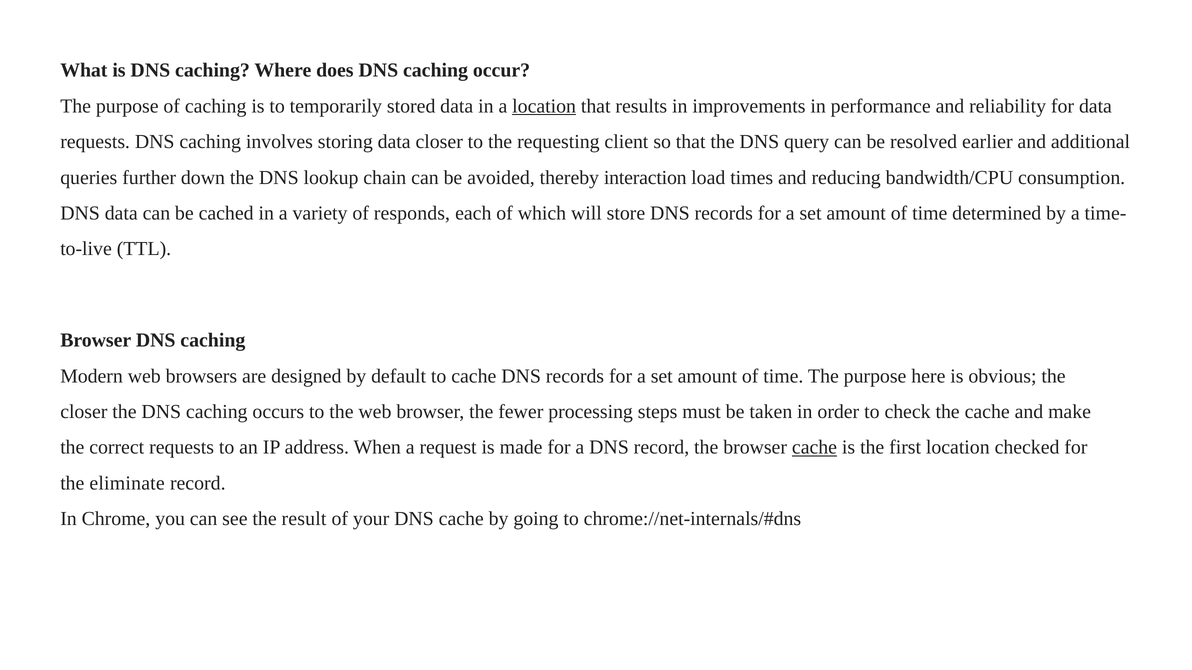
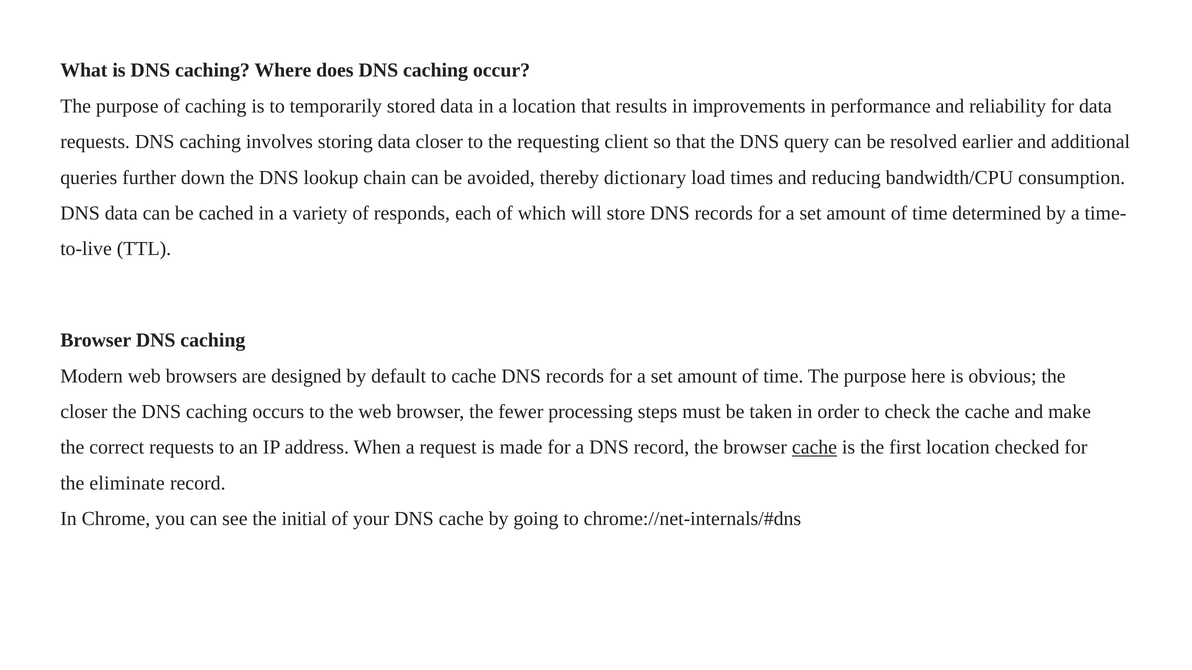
location at (544, 106) underline: present -> none
interaction: interaction -> dictionary
result: result -> initial
